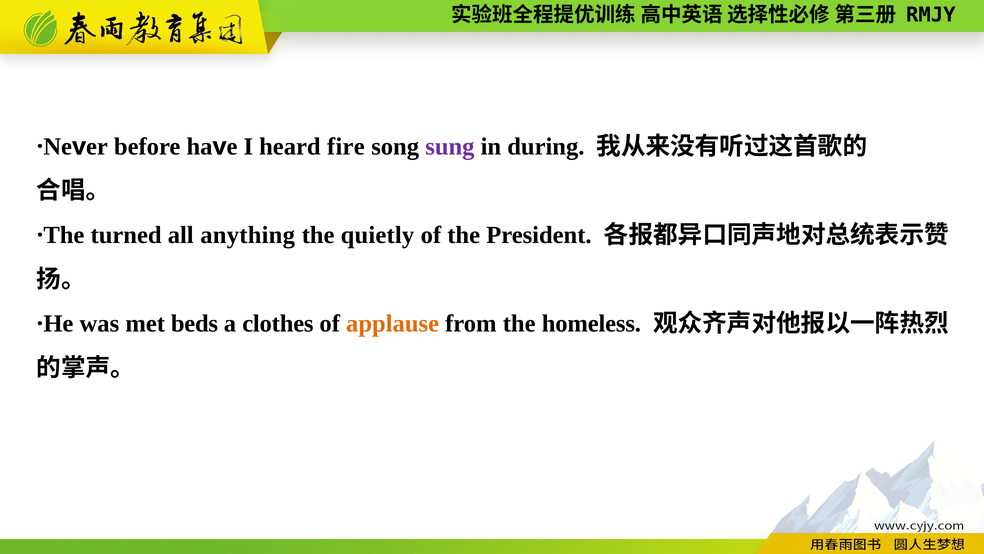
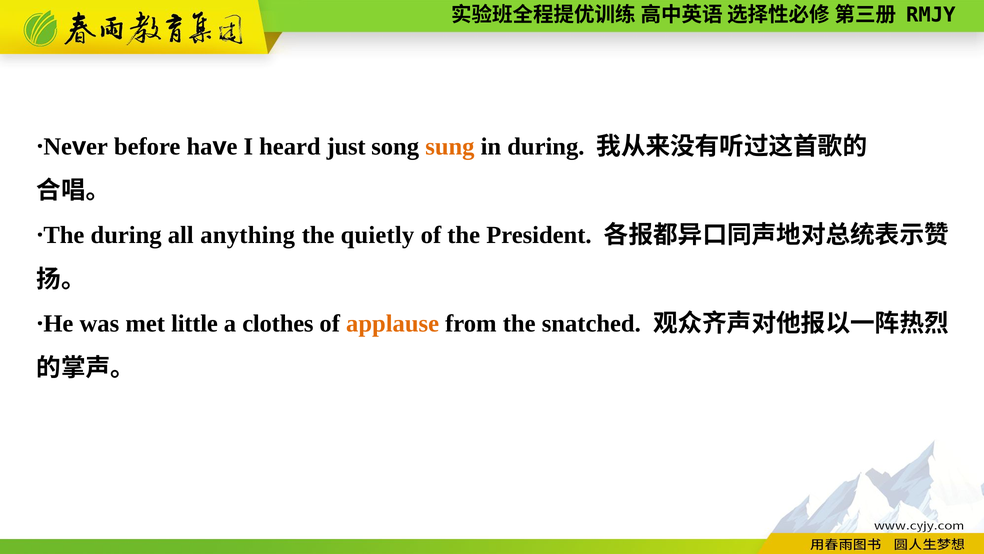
fire: fire -> just
sung colour: purple -> orange
The turned: turned -> during
beds: beds -> little
homeless: homeless -> snatched
